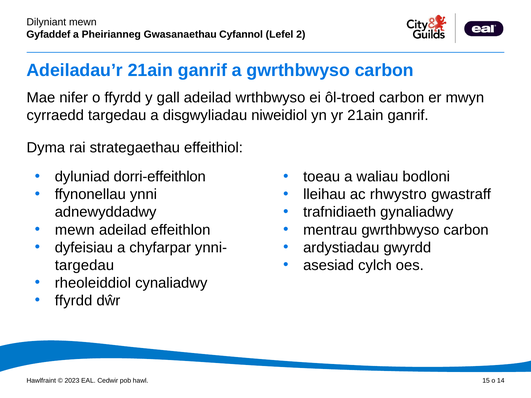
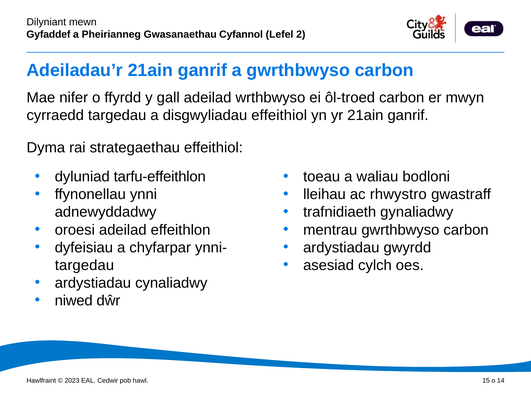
disgwyliadau niweidiol: niweidiol -> effeithiol
dorri-effeithlon: dorri-effeithlon -> tarfu-effeithlon
mewn at (75, 230): mewn -> oroesi
rheoleiddiol at (93, 283): rheoleiddiol -> ardystiadau
ffyrdd at (74, 301): ffyrdd -> niwed
